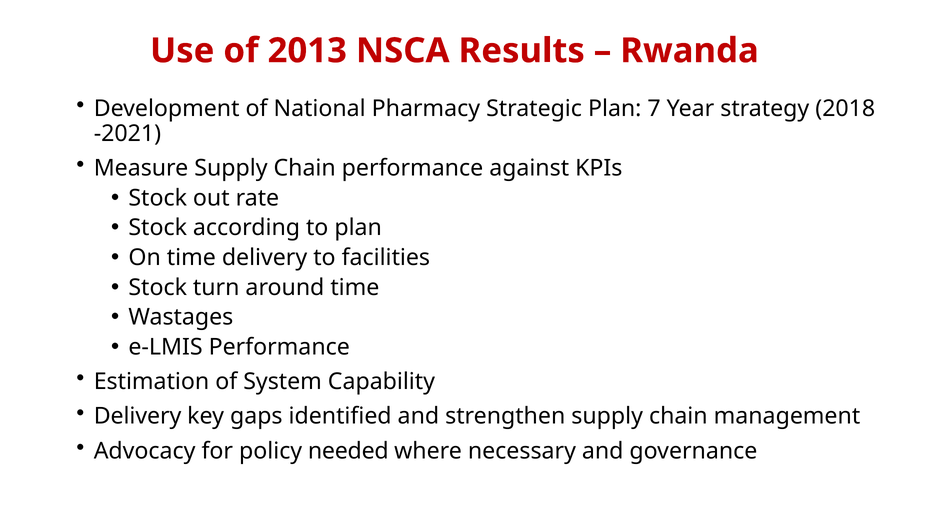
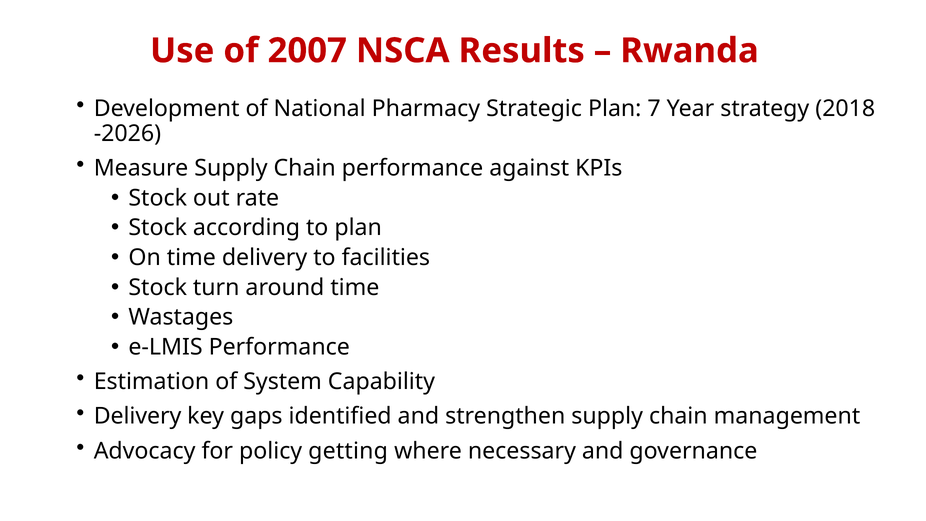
2013: 2013 -> 2007
-2021: -2021 -> -2026
needed: needed -> getting
